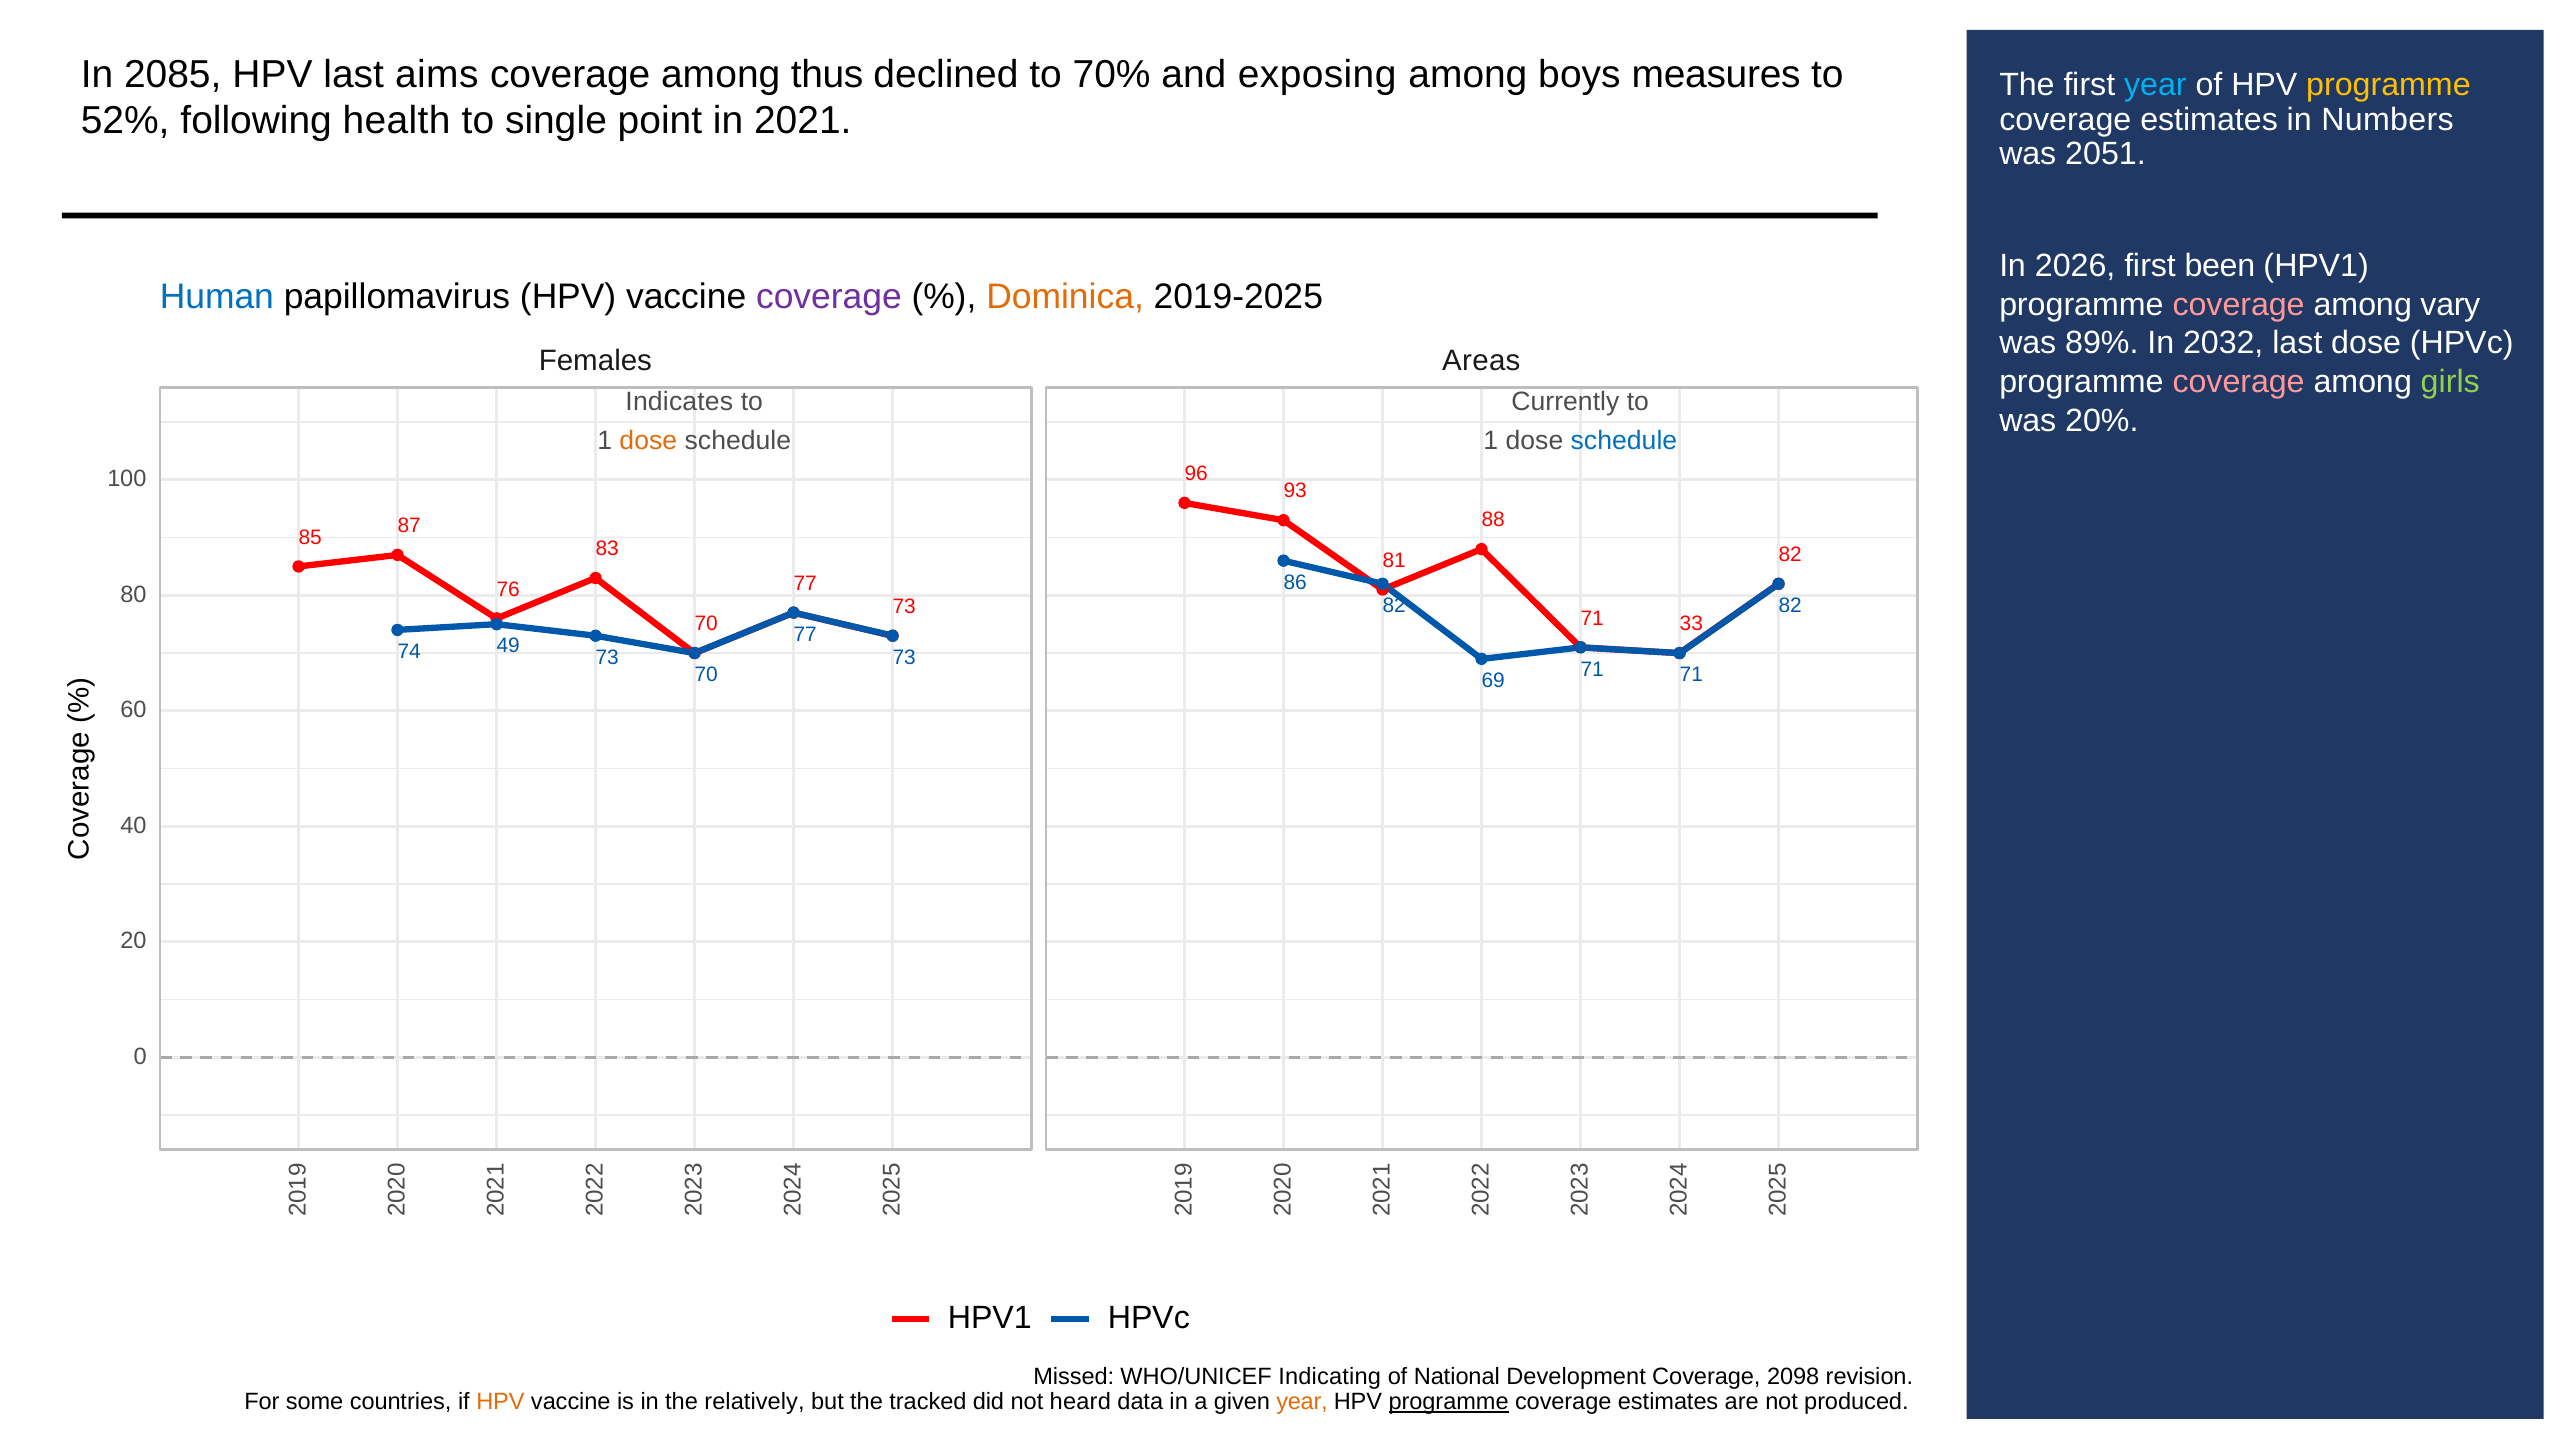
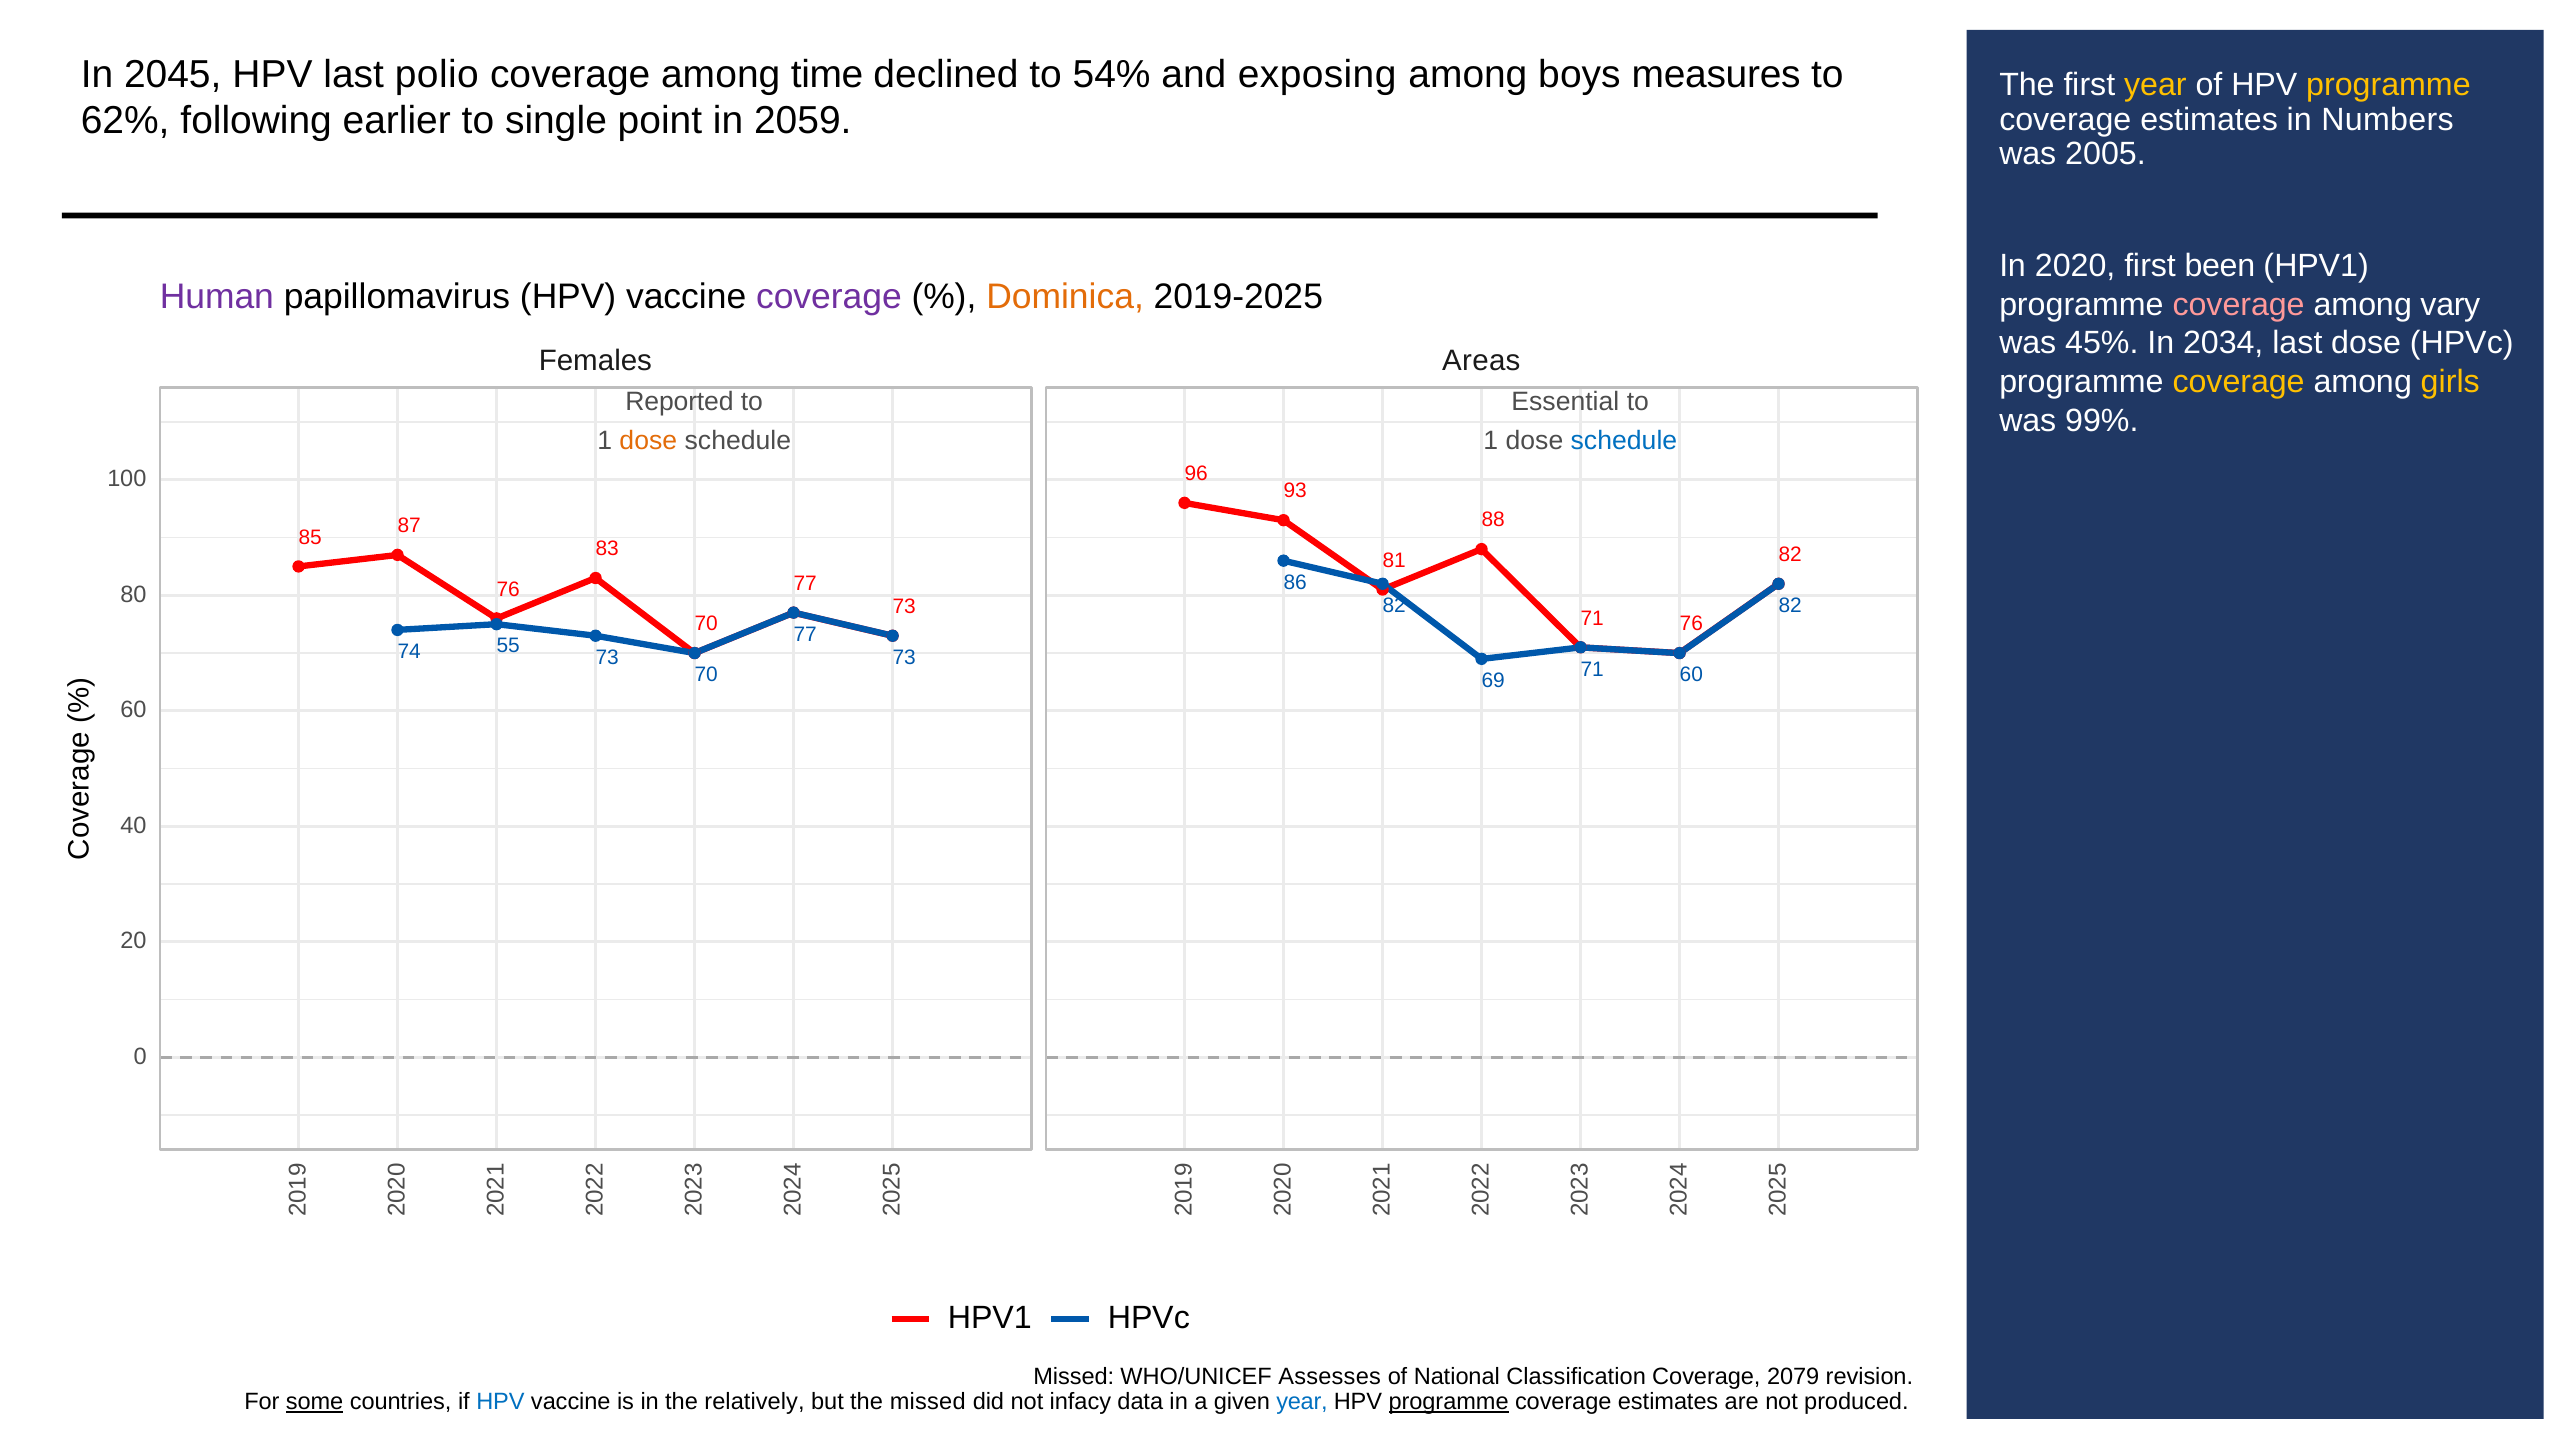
2085: 2085 -> 2045
aims: aims -> polio
thus: thus -> time
70%: 70% -> 54%
year at (2155, 85) colour: light blue -> yellow
52%: 52% -> 62%
health: health -> earlier
2021: 2021 -> 2059
2051: 2051 -> 2005
2026: 2026 -> 2020
Human colour: blue -> purple
89%: 89% -> 45%
2032: 2032 -> 2034
coverage at (2239, 382) colour: pink -> yellow
girls colour: light green -> yellow
Indicates: Indicates -> Reported
Currently: Currently -> Essential
20%: 20% -> 99%
71 33: 33 -> 76
49: 49 -> 55
71 71: 71 -> 60
Indicating: Indicating -> Assesses
Development: Development -> Classification
2098: 2098 -> 2079
some underline: none -> present
HPV at (500, 1402) colour: orange -> blue
the tracked: tracked -> missed
heard: heard -> infacy
year at (1302, 1402) colour: orange -> blue
